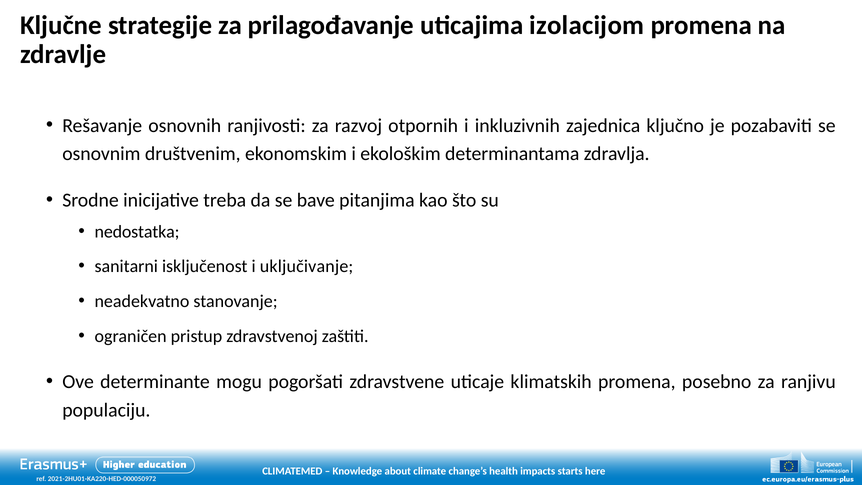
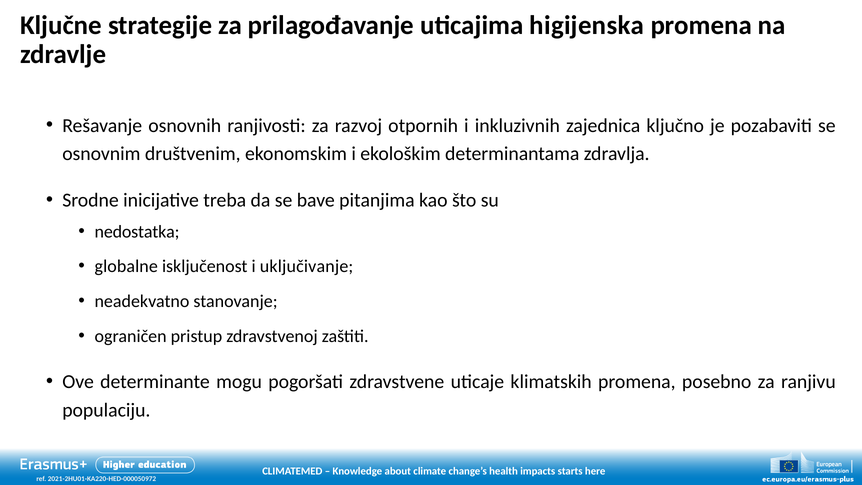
izolacijom: izolacijom -> higijenska
sanitarni: sanitarni -> globalne
